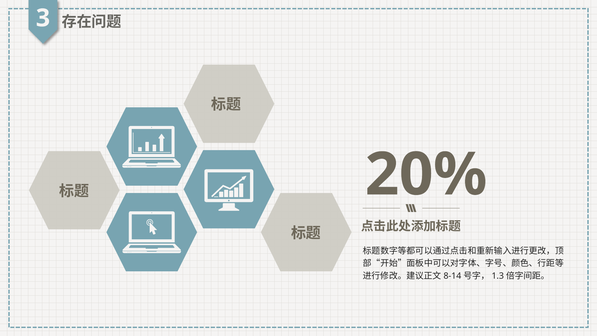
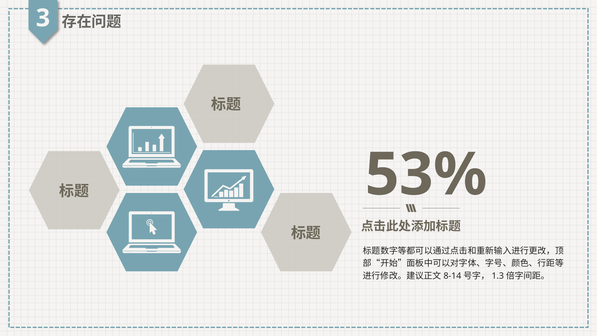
20%: 20% -> 53%
